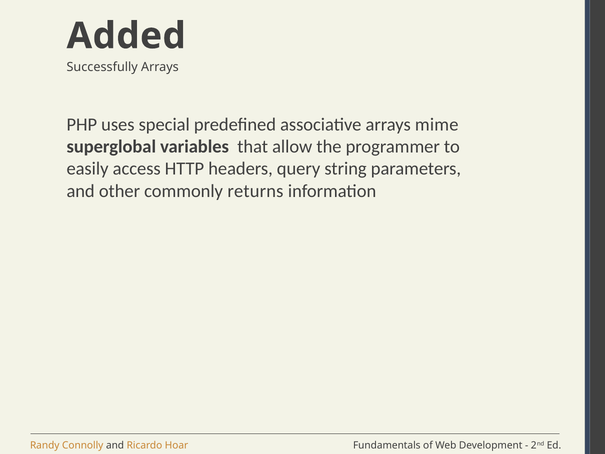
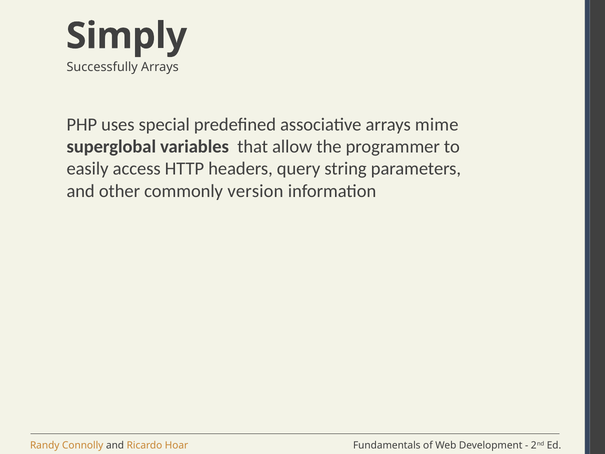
Added: Added -> Simply
returns: returns -> version
